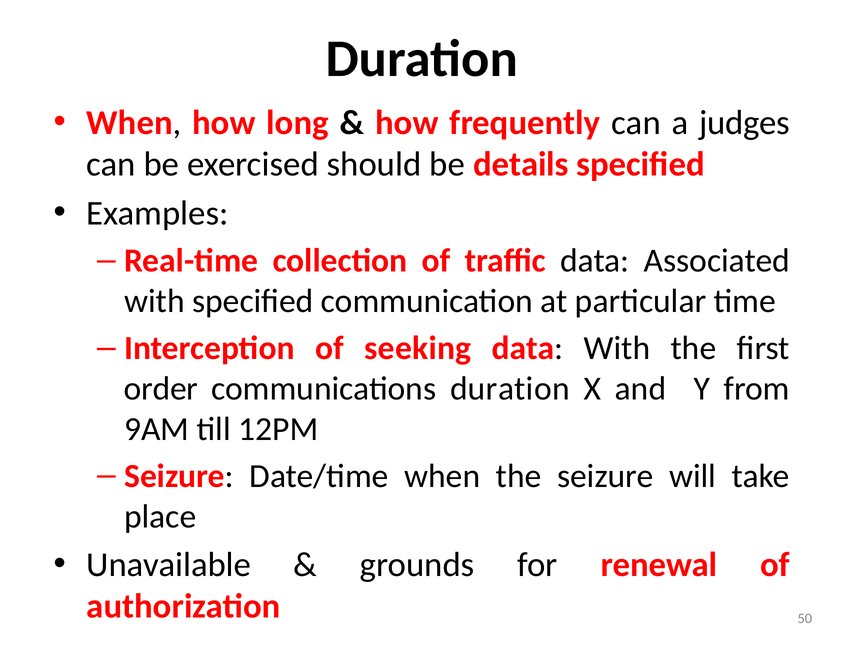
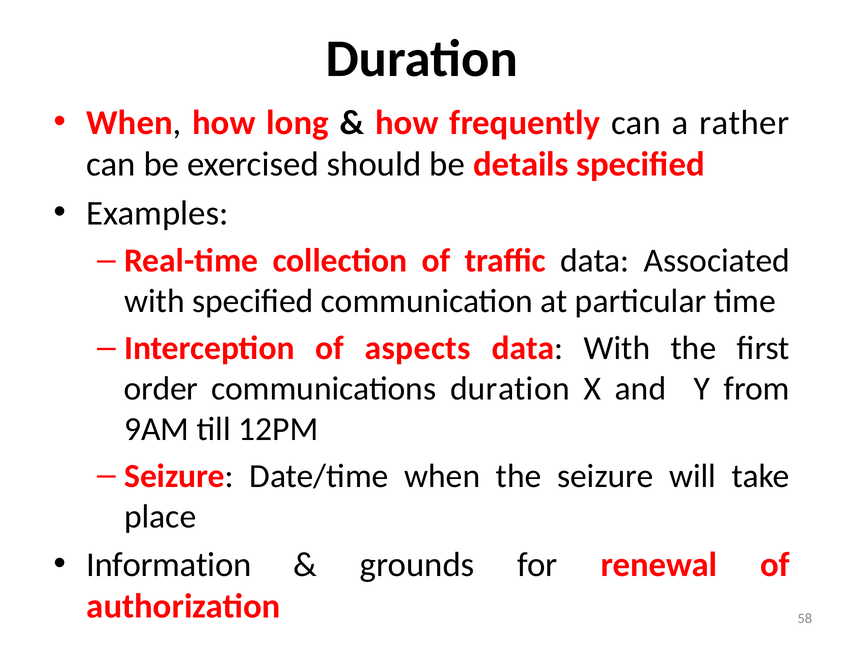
judges: judges -> rather
seeking: seeking -> aspects
Unavailable: Unavailable -> Information
50: 50 -> 58
